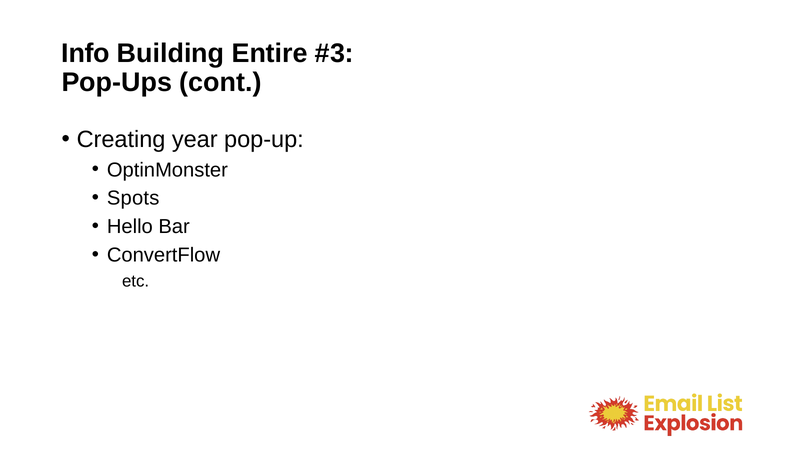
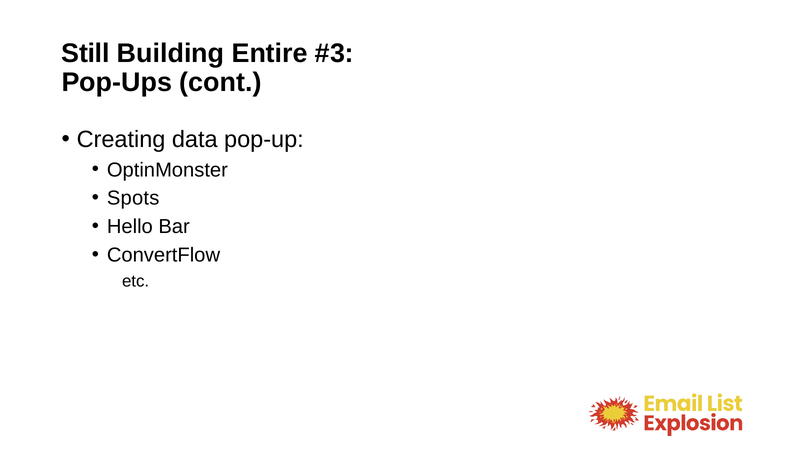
Info: Info -> Still
year: year -> data
